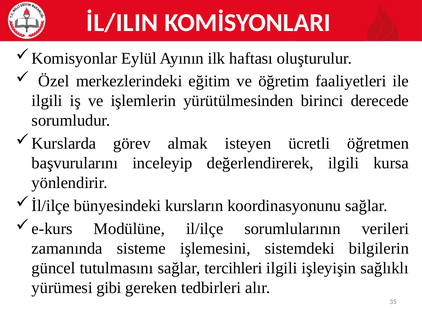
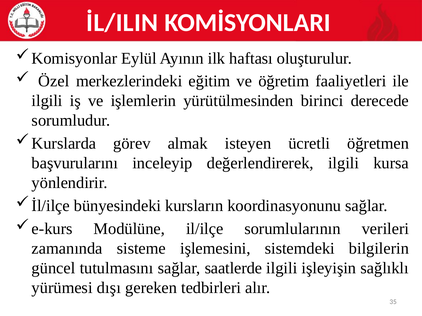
tercihleri: tercihleri -> saatlerde
gibi: gibi -> dışı
